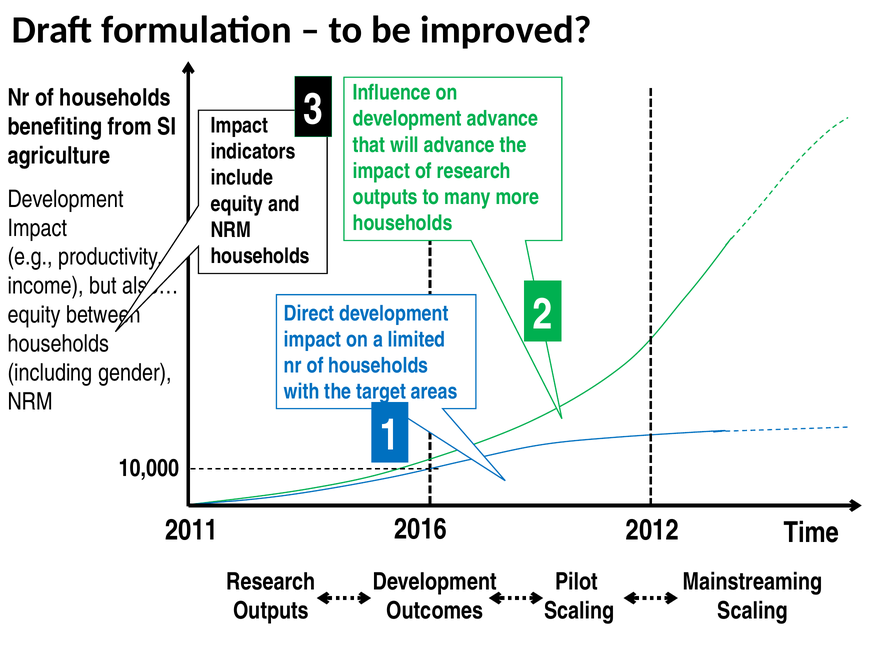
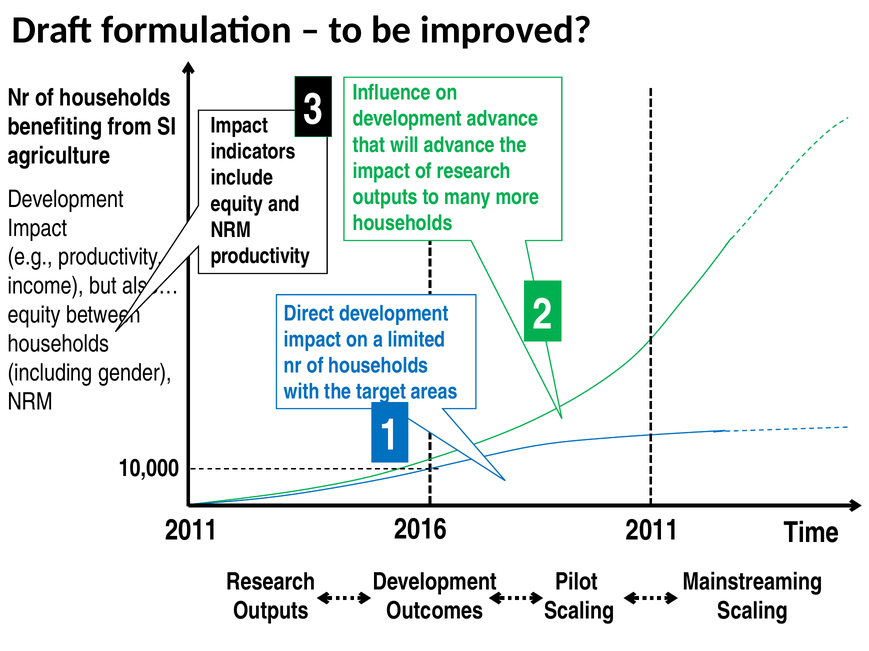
households at (260, 256): households -> productivity
2011 2012: 2012 -> 2011
